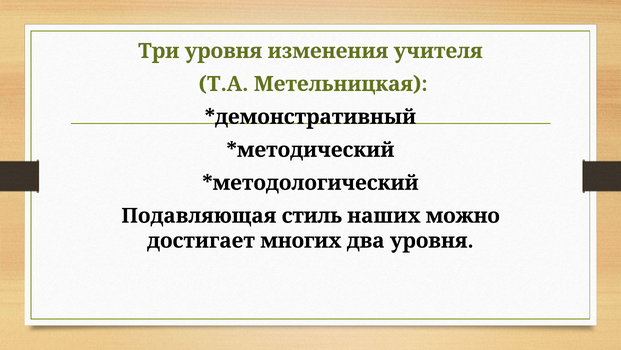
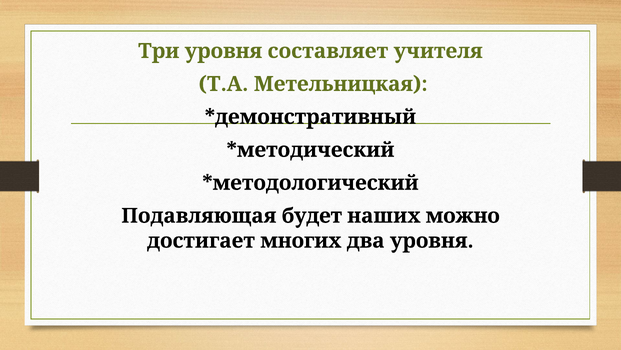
изменения: изменения -> составляет
стиль: стиль -> будет
